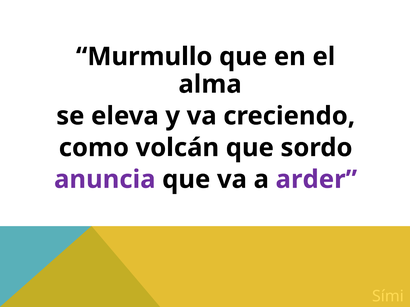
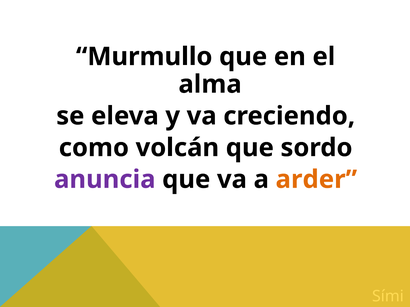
arder colour: purple -> orange
